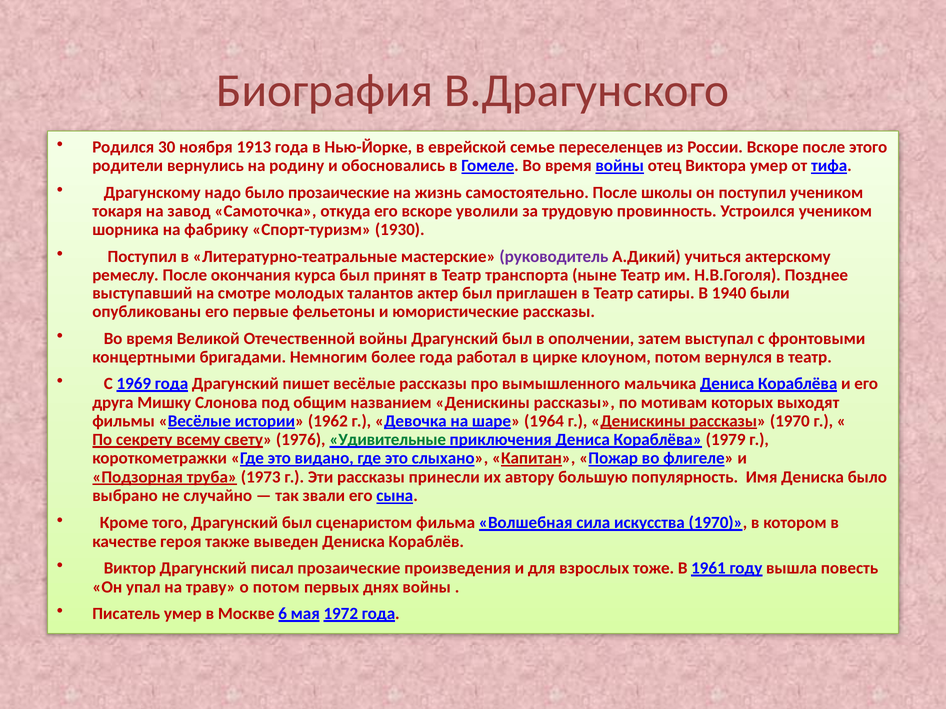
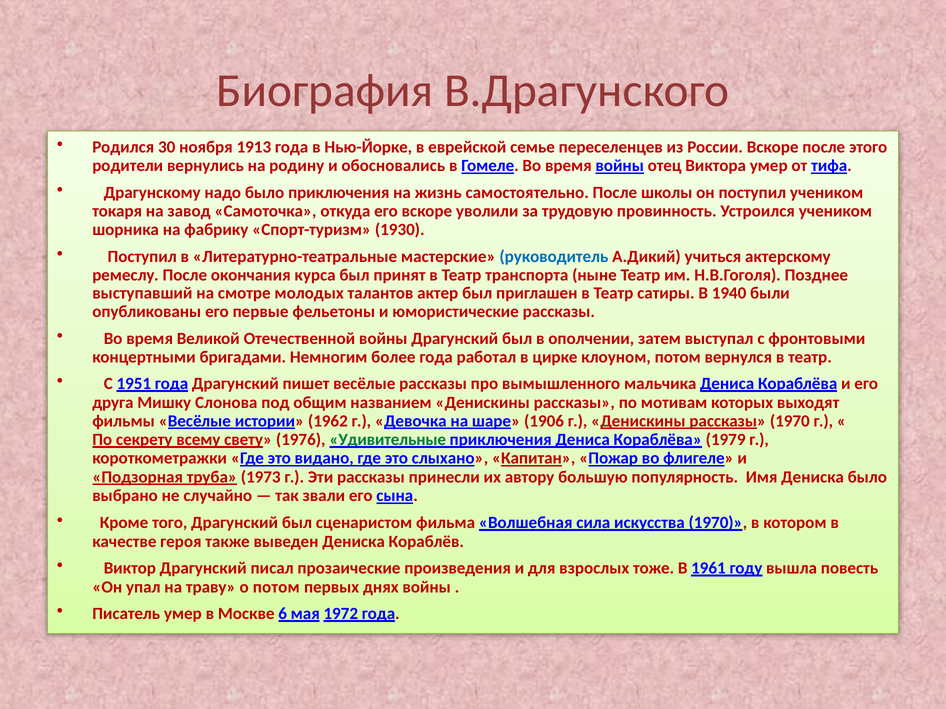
было прозаические: прозаические -> приключения
руководитель colour: purple -> blue
1969: 1969 -> 1951
1964: 1964 -> 1906
